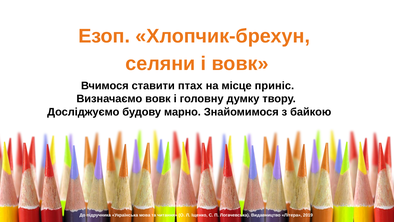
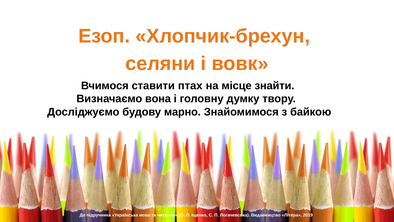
приніс: приніс -> знайти
Визначаємо вовк: вовк -> вона
